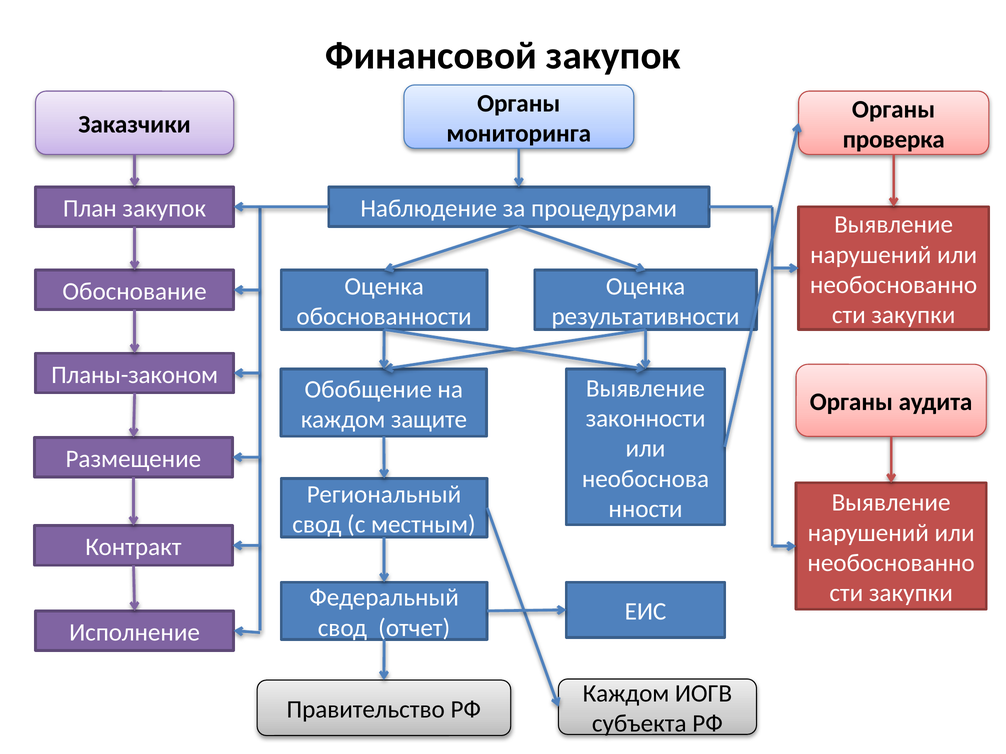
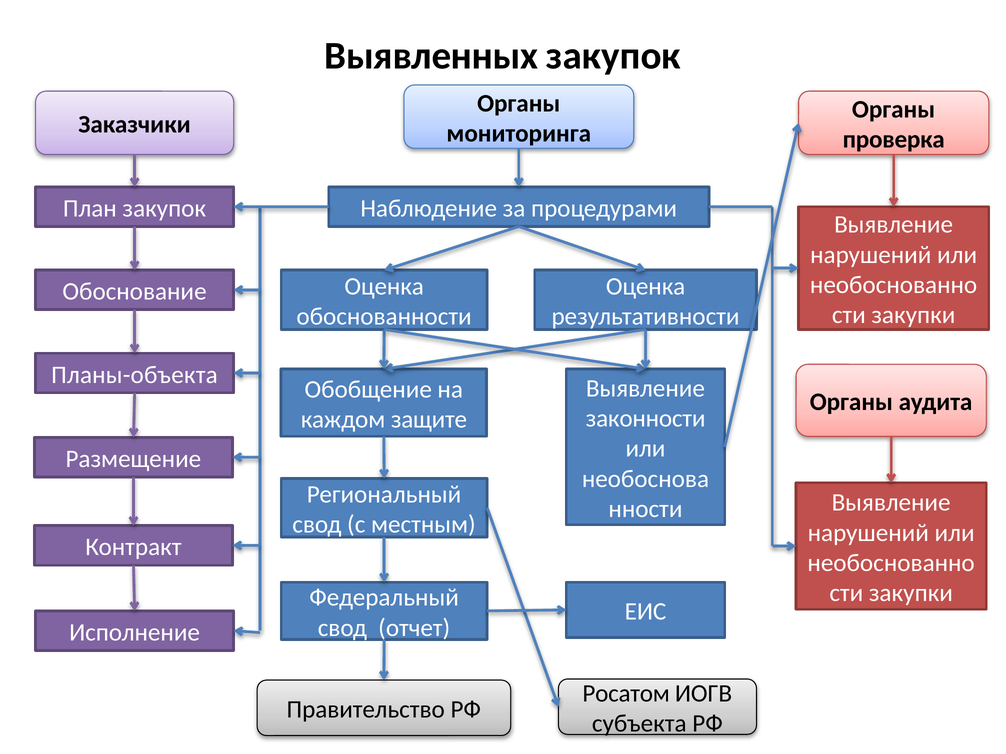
Финансовой: Финансовой -> Выявленных
Планы-законом: Планы-законом -> Планы-объекта
Каждом at (626, 694): Каждом -> Росатом
